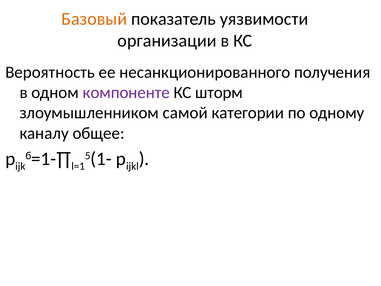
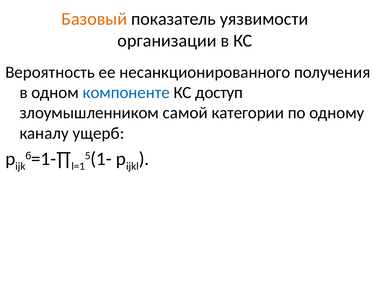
компоненте colour: purple -> blue
шторм: шторм -> доступ
общее: общее -> ущерб
